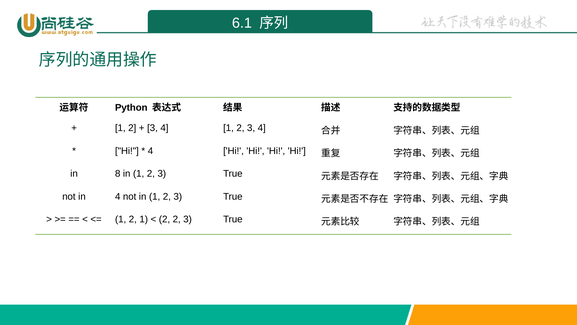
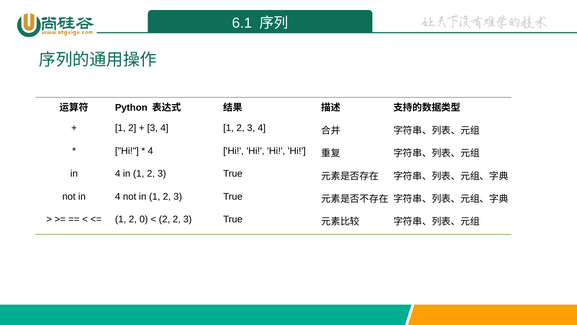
8 at (118, 174): 8 -> 4
2 1: 1 -> 0
